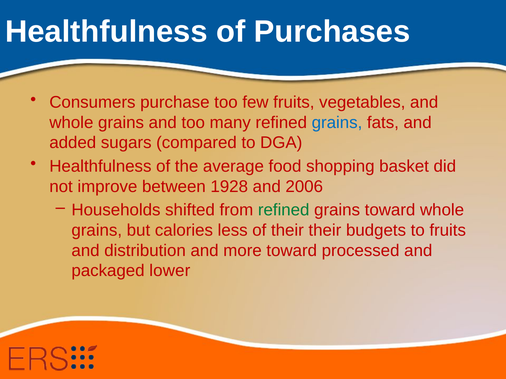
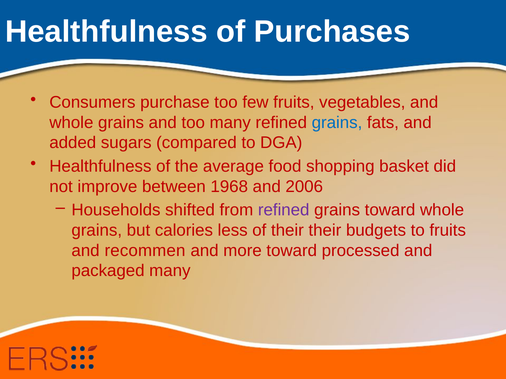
1928: 1928 -> 1968
refined at (284, 210) colour: green -> purple
distribution: distribution -> recommen
packaged lower: lower -> many
